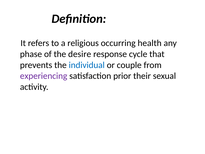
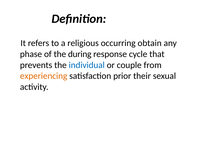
health: health -> obtain
desire: desire -> during
experiencing colour: purple -> orange
